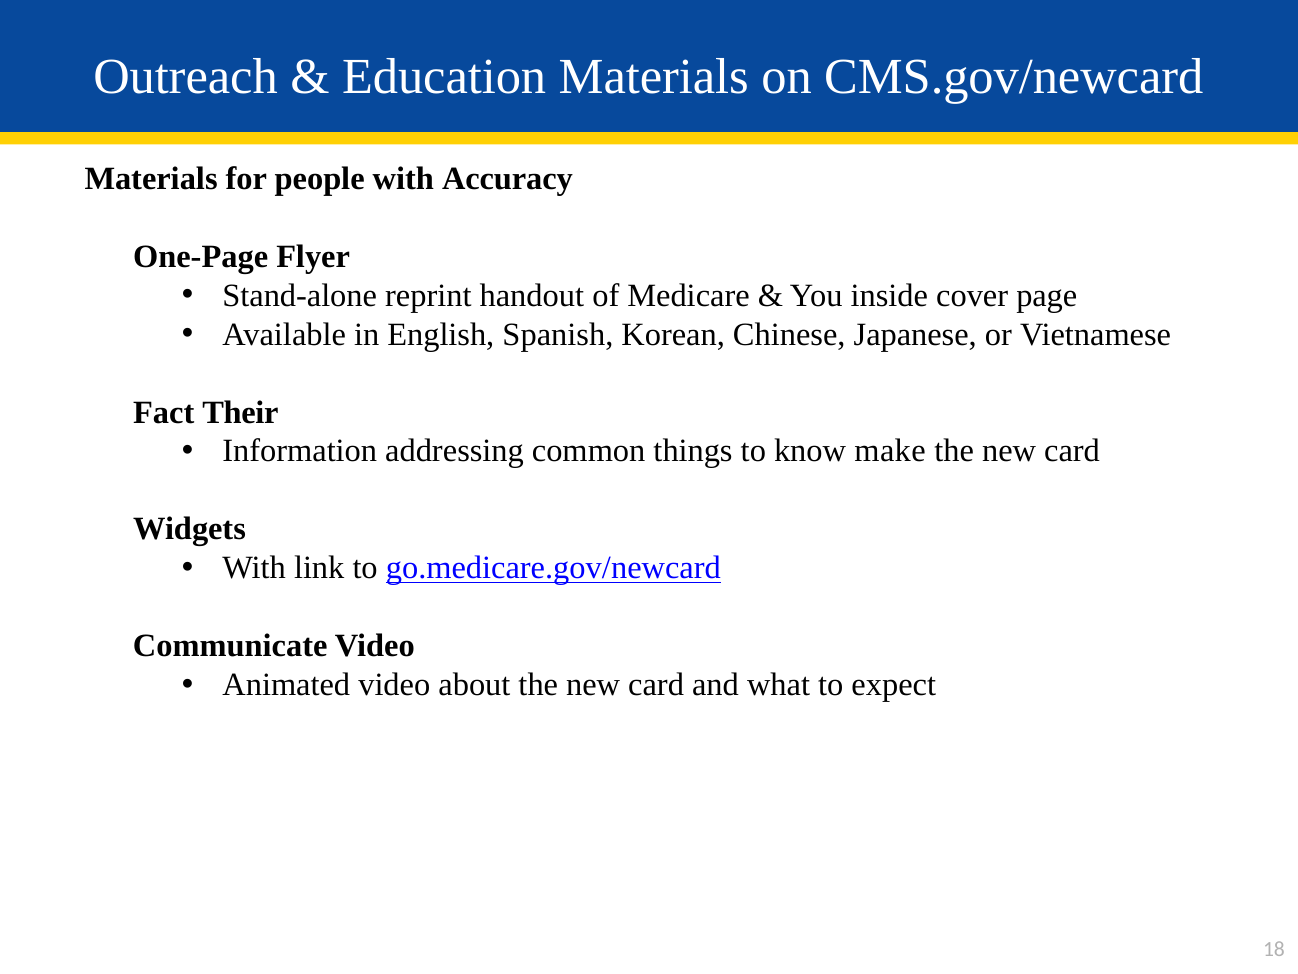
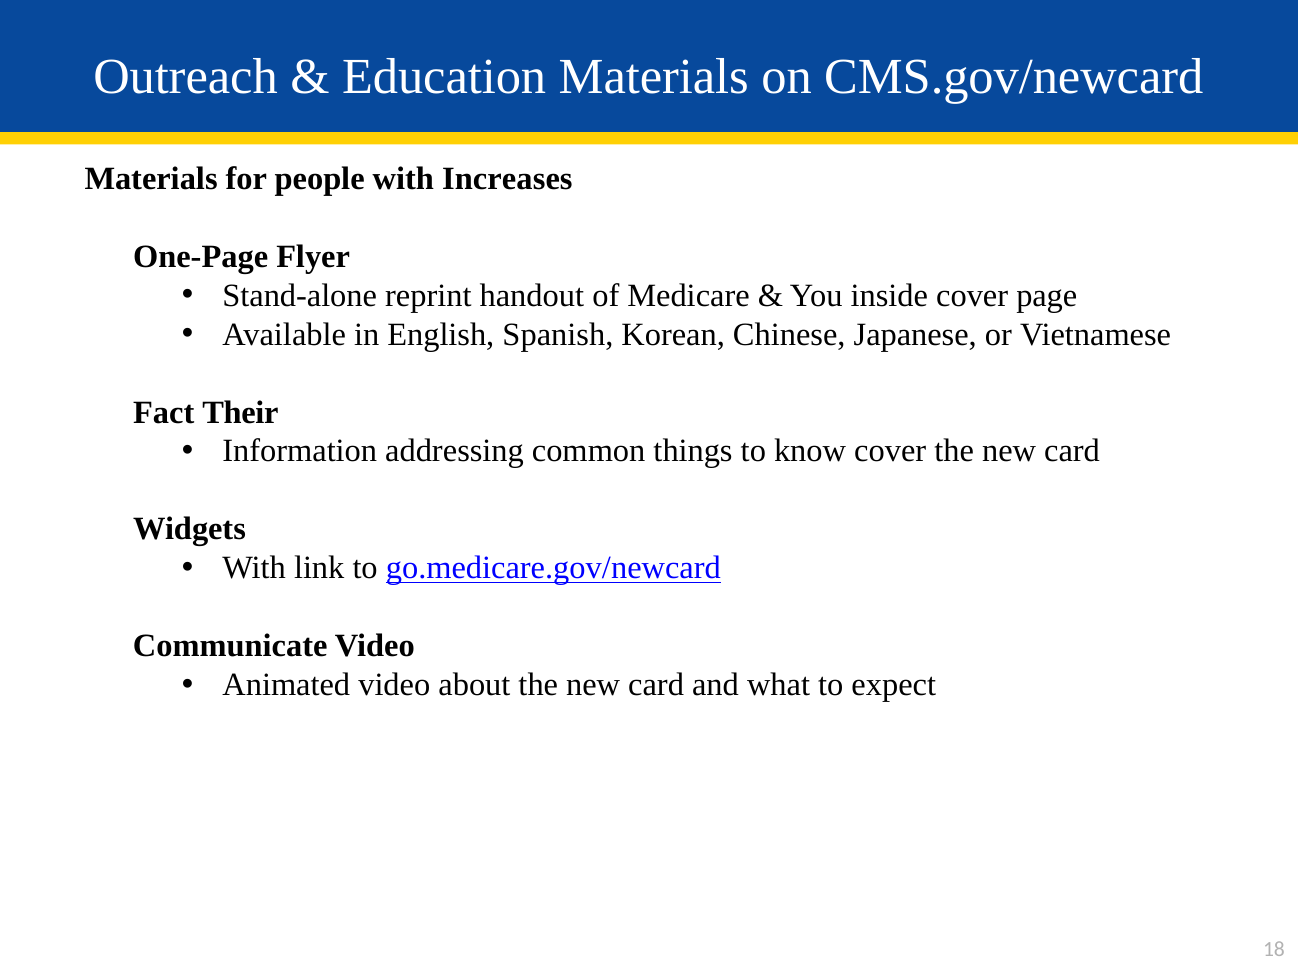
Accuracy: Accuracy -> Increases
know make: make -> cover
